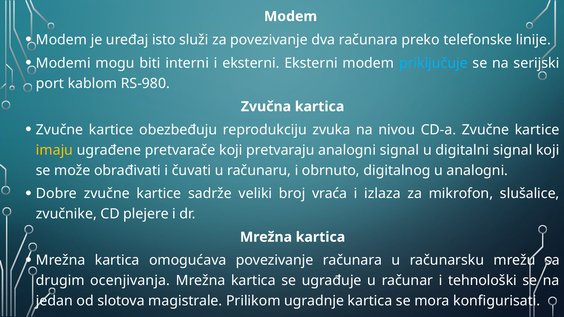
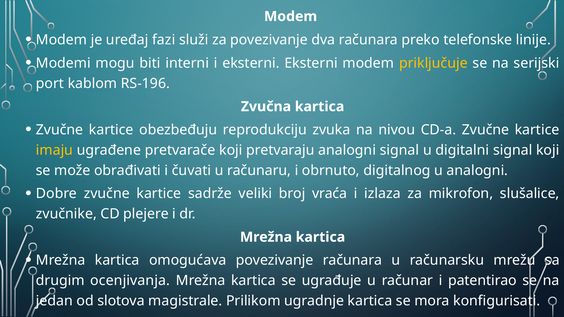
isto: isto -> fazi
priključuje colour: light blue -> yellow
RS-980: RS-980 -> RS-196
tehnološki: tehnološki -> patentirao
